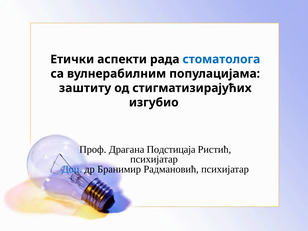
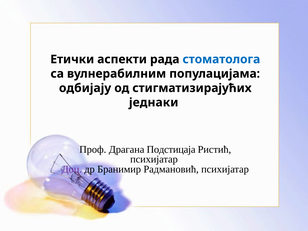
заштиту: заштиту -> одбијају
изгубио: изгубио -> једнаки
Доц colour: blue -> purple
